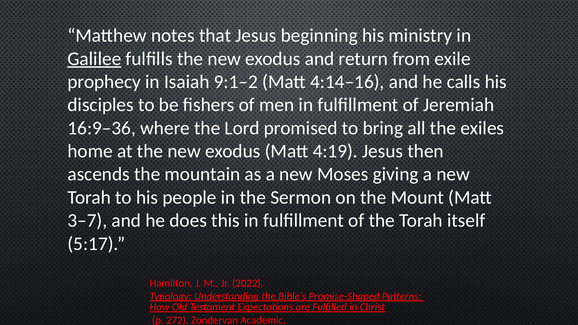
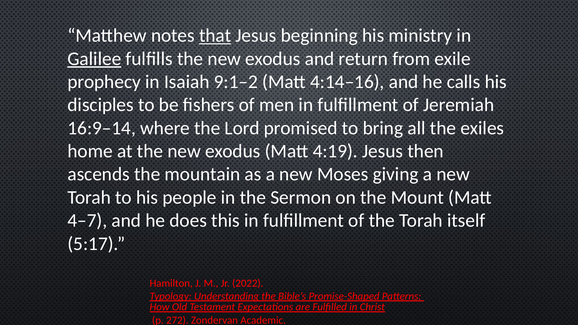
that underline: none -> present
16:9–36: 16:9–36 -> 16:9–14
3–7: 3–7 -> 4–7
